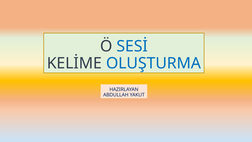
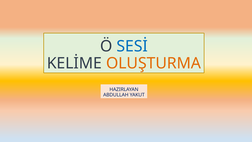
OLUŞTURMA colour: blue -> orange
